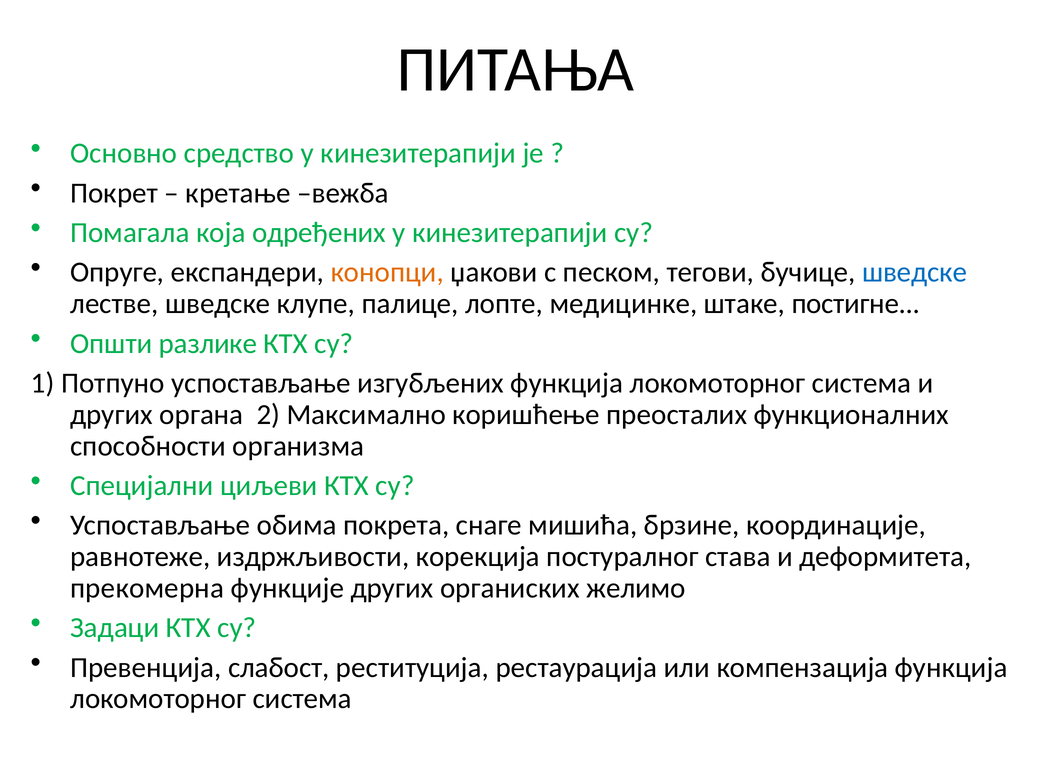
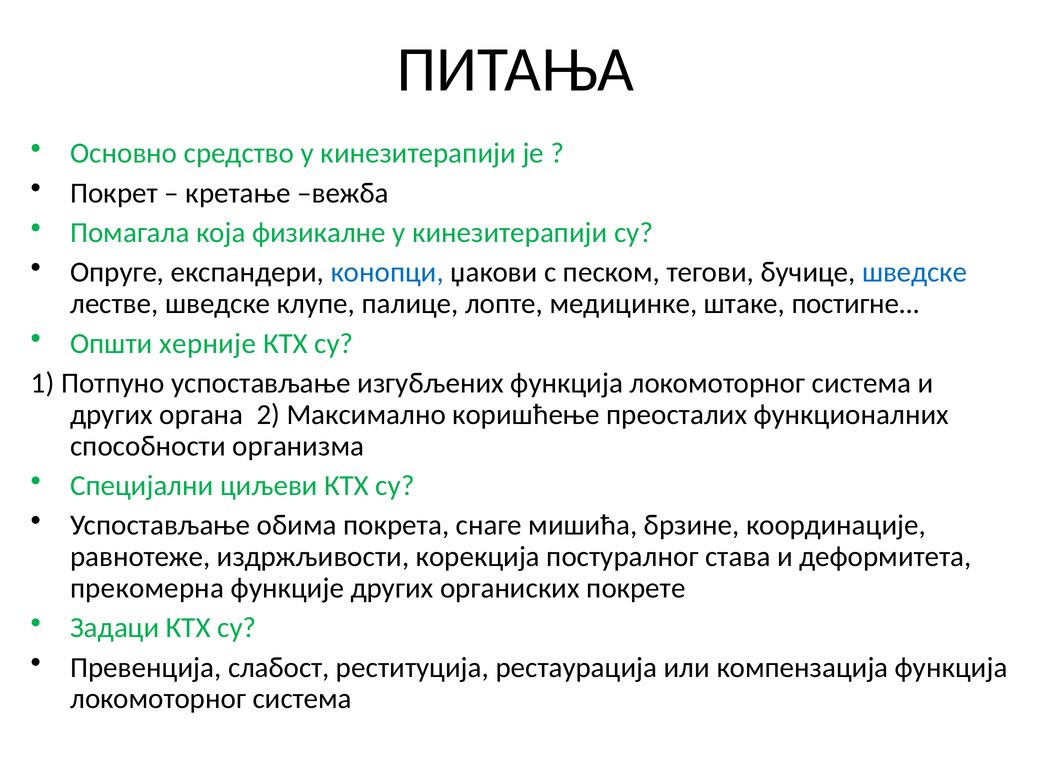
одређених: одређених -> физикалне
конопци colour: orange -> blue
разлике: разлике -> херније
жeлимo: жeлимo -> покрете
